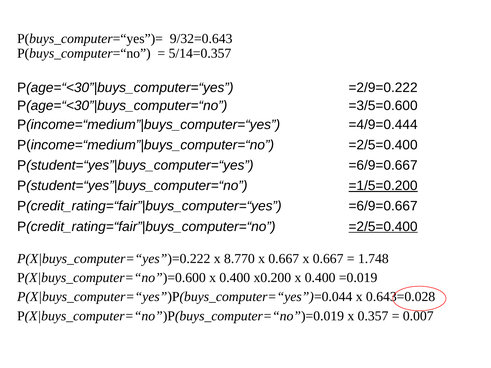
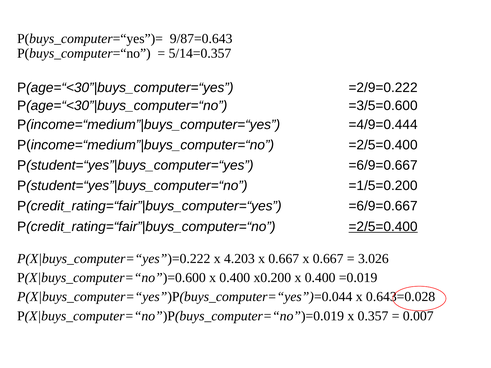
9/32=0.643: 9/32=0.643 -> 9/87=0.643
=1/5=0.200 underline: present -> none
8.770: 8.770 -> 4.203
1.748: 1.748 -> 3.026
